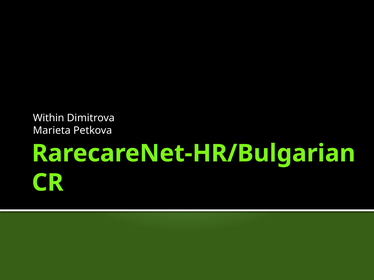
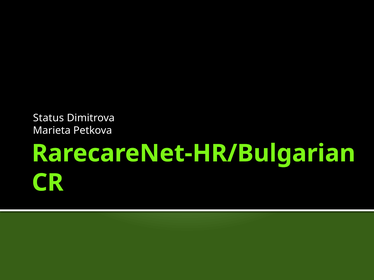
Within: Within -> Status
